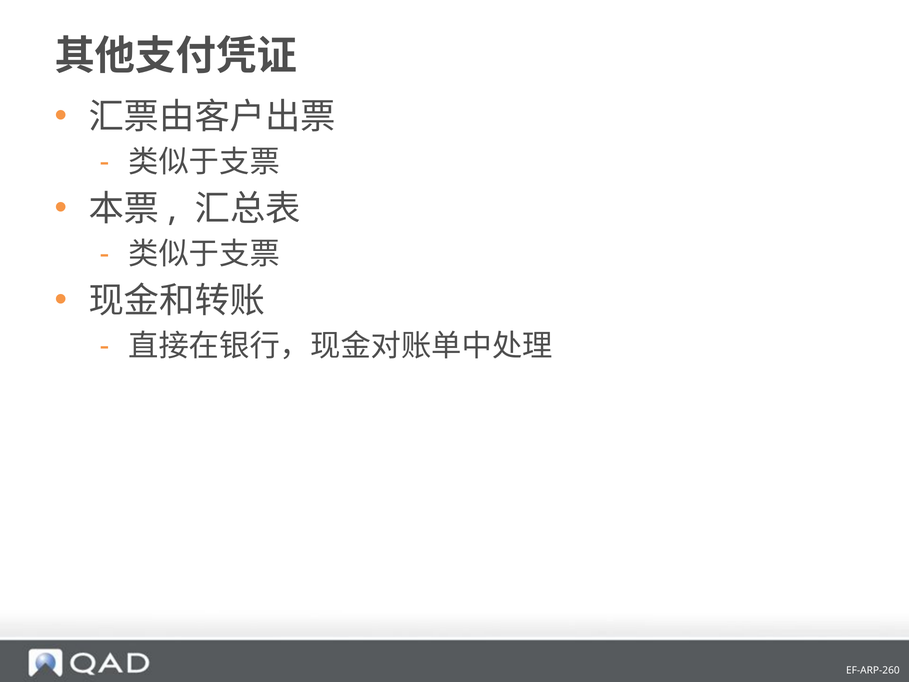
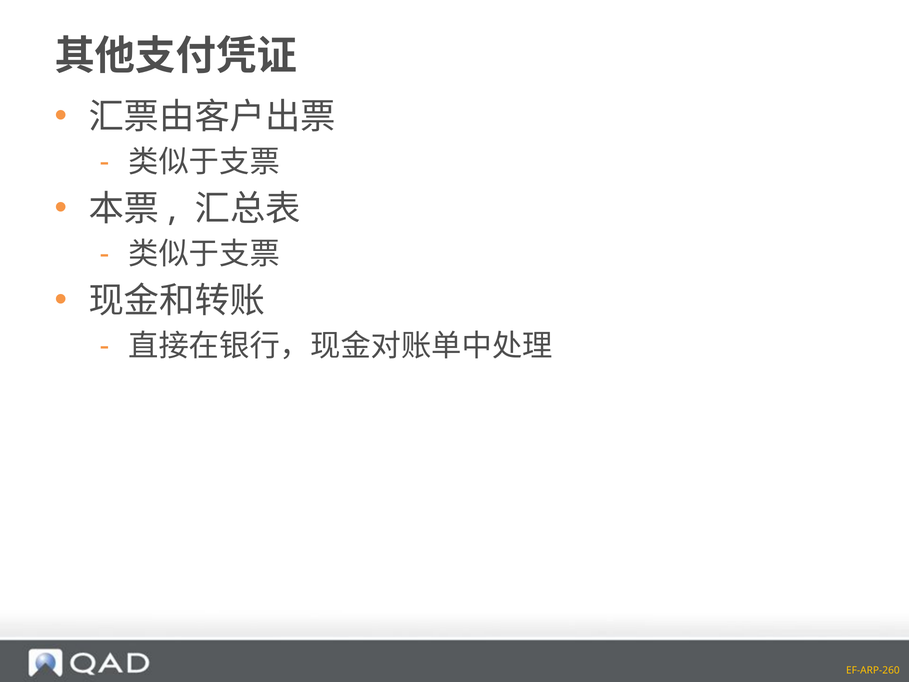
EF-ARP-260 colour: white -> yellow
